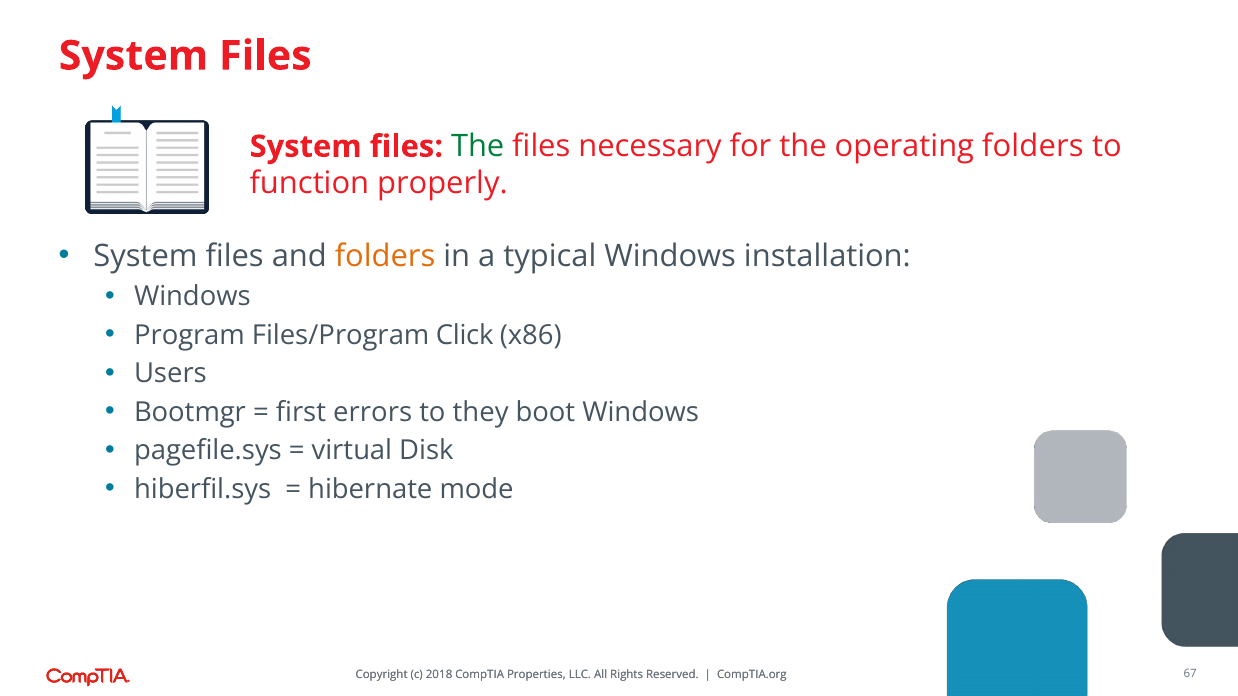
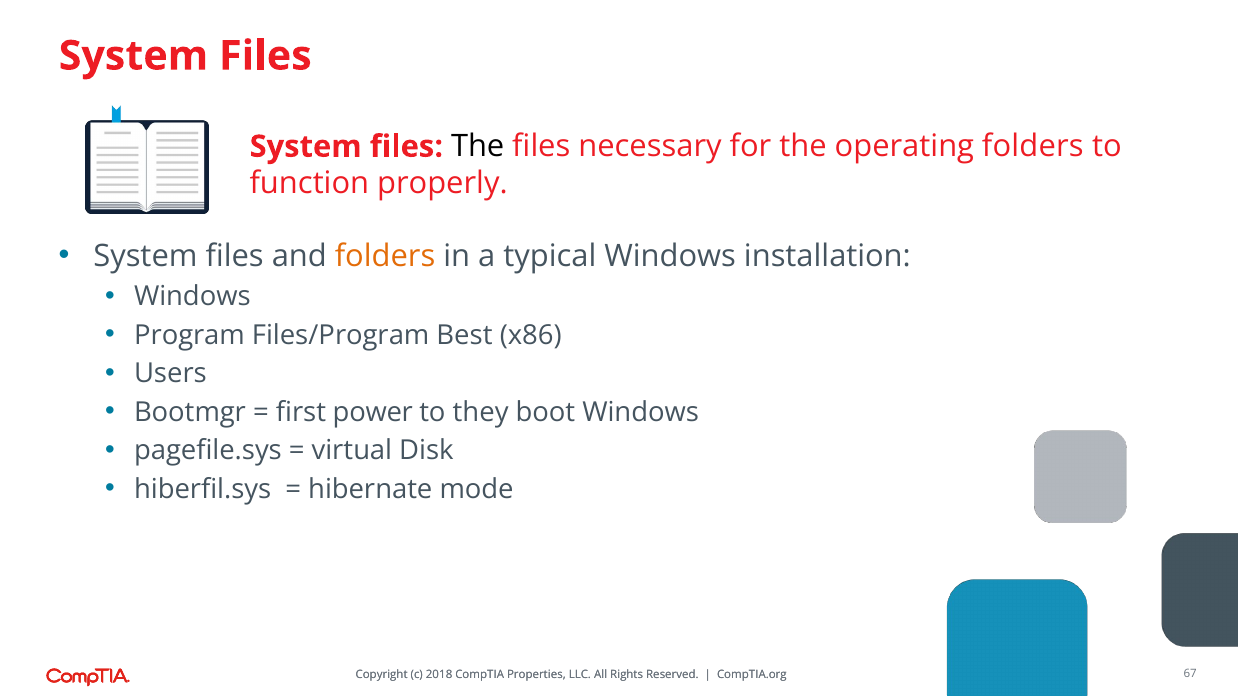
The at (478, 147) colour: green -> black
Click: Click -> Best
errors: errors -> power
